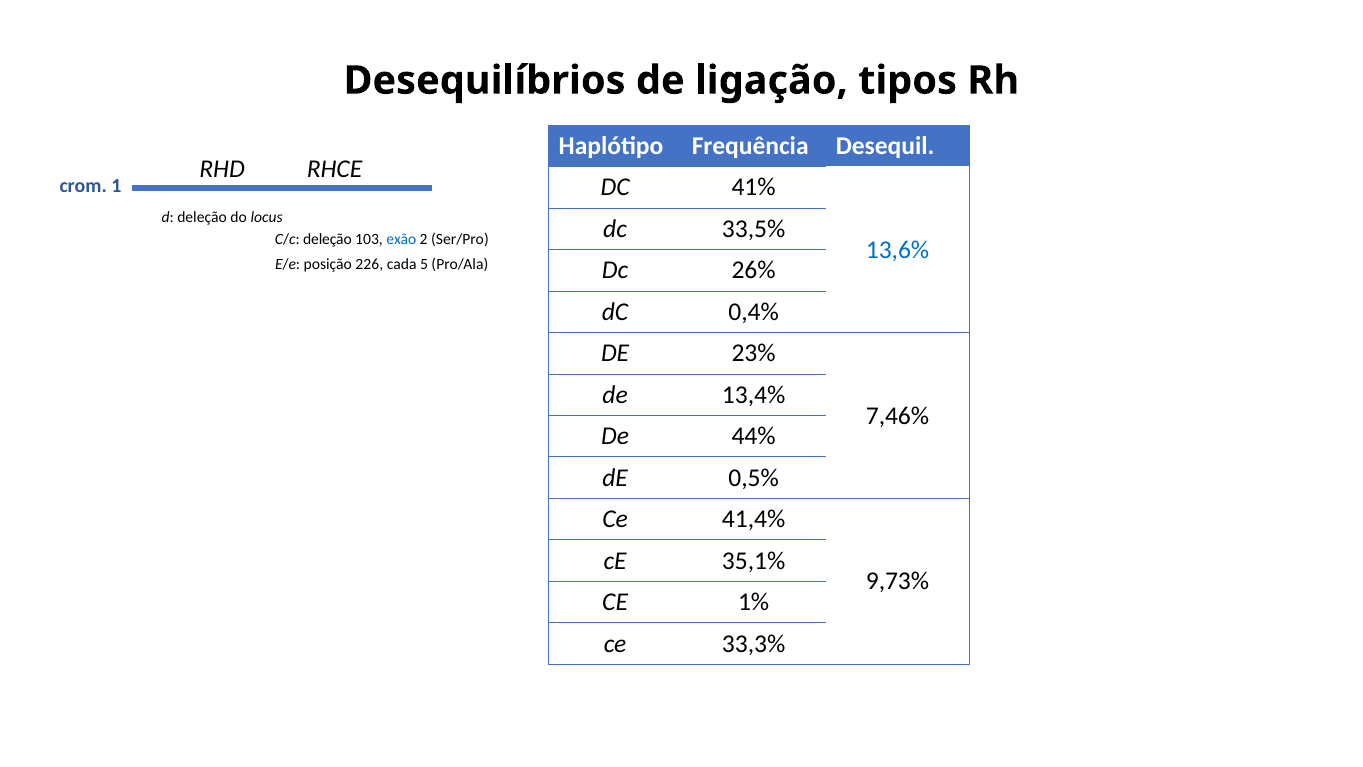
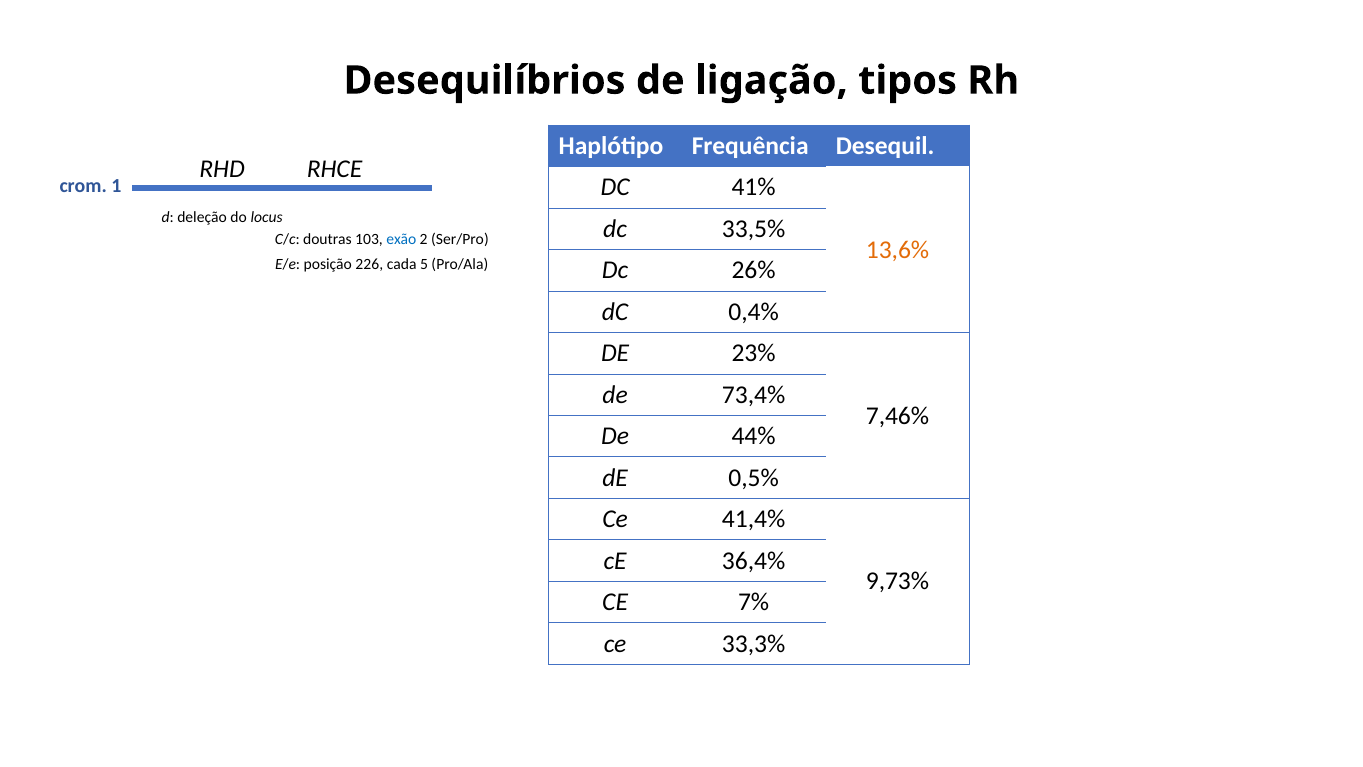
C/c deleção: deleção -> doutras
13,6% colour: blue -> orange
13,4%: 13,4% -> 73,4%
35,1%: 35,1% -> 36,4%
1%: 1% -> 7%
